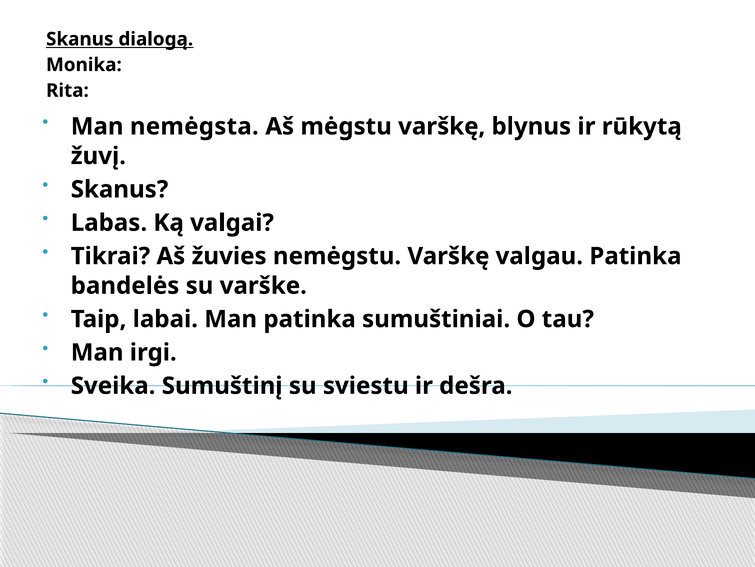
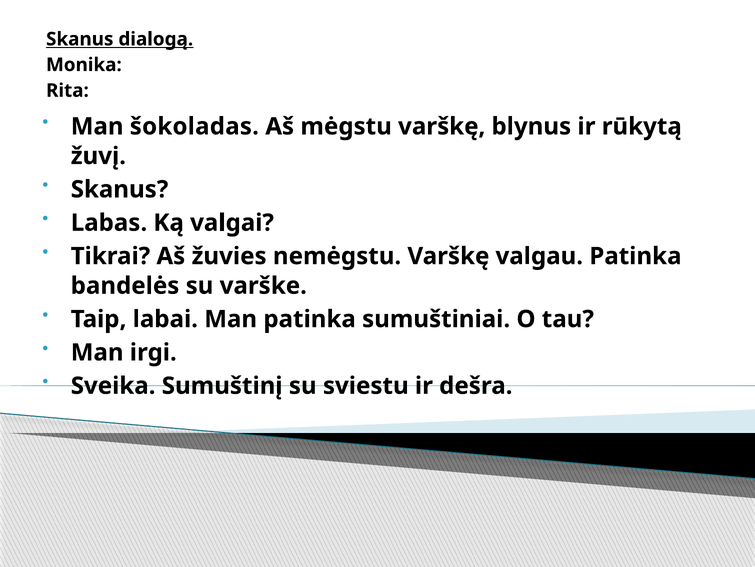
nemėgsta: nemėgsta -> šokoladas
